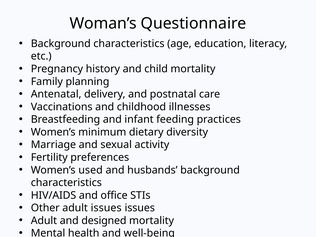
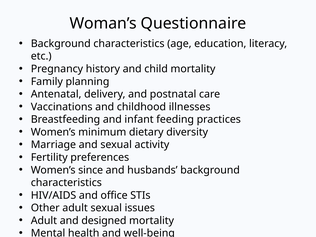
used: used -> since
adult issues: issues -> sexual
